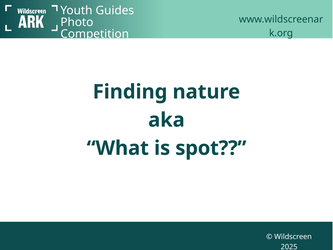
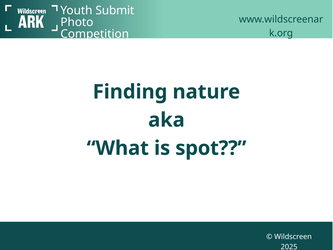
Guides: Guides -> Submit
